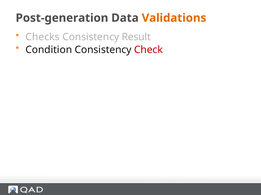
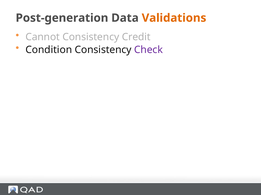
Checks: Checks -> Cannot
Result: Result -> Credit
Check colour: red -> purple
